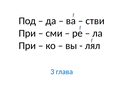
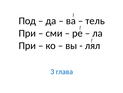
стви: стви -> тель
